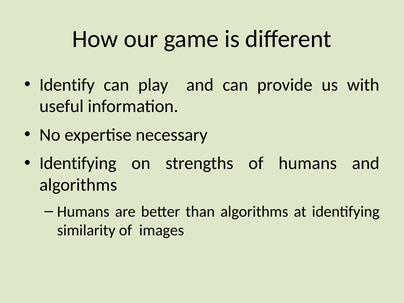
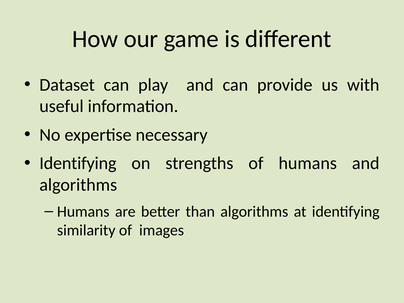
Identify: Identify -> Dataset
